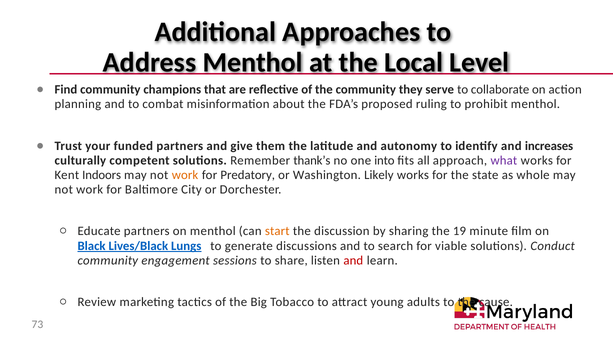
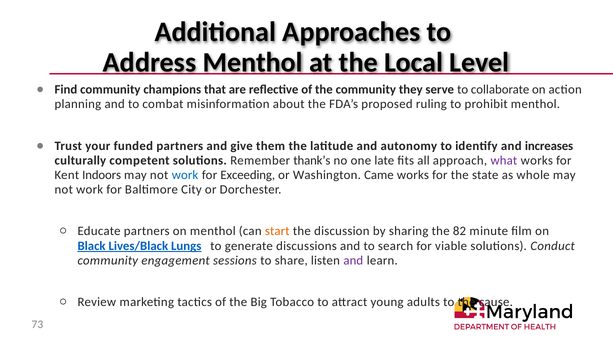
into: into -> late
work at (185, 175) colour: orange -> blue
Predatory: Predatory -> Exceeding
Likely: Likely -> Came
19: 19 -> 82
and at (353, 260) colour: red -> purple
